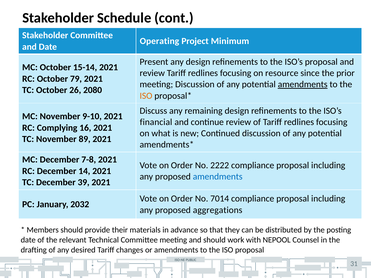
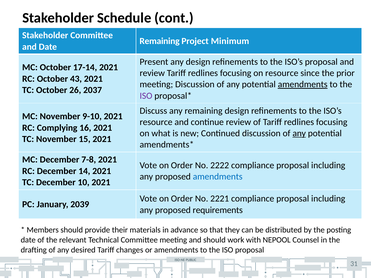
Operating at (159, 41): Operating -> Remaining
15-14: 15-14 -> 17-14
79: 79 -> 43
2080: 2080 -> 2037
ISO at (146, 96) colour: orange -> purple
financial at (156, 122): financial -> resource
any at (299, 133) underline: none -> present
89: 89 -> 15
39: 39 -> 10
7014: 7014 -> 2221
2032: 2032 -> 2039
aggregations: aggregations -> requirements
